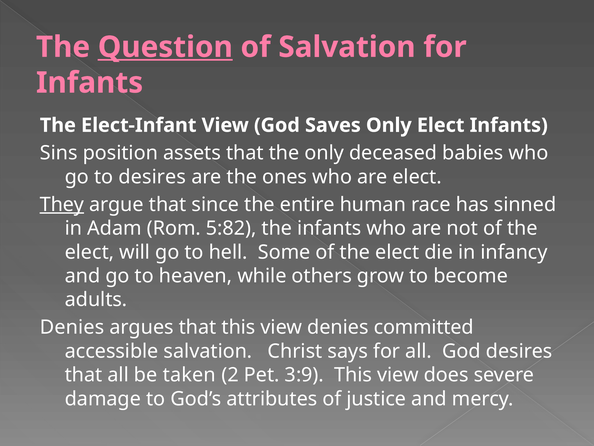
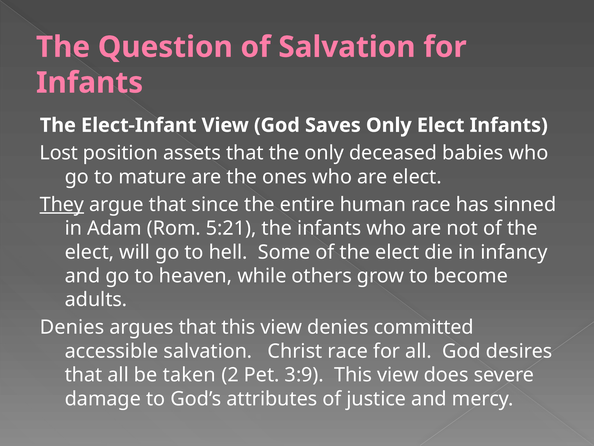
Question underline: present -> none
Sins: Sins -> Lost
to desires: desires -> mature
5:82: 5:82 -> 5:21
Christ says: says -> race
